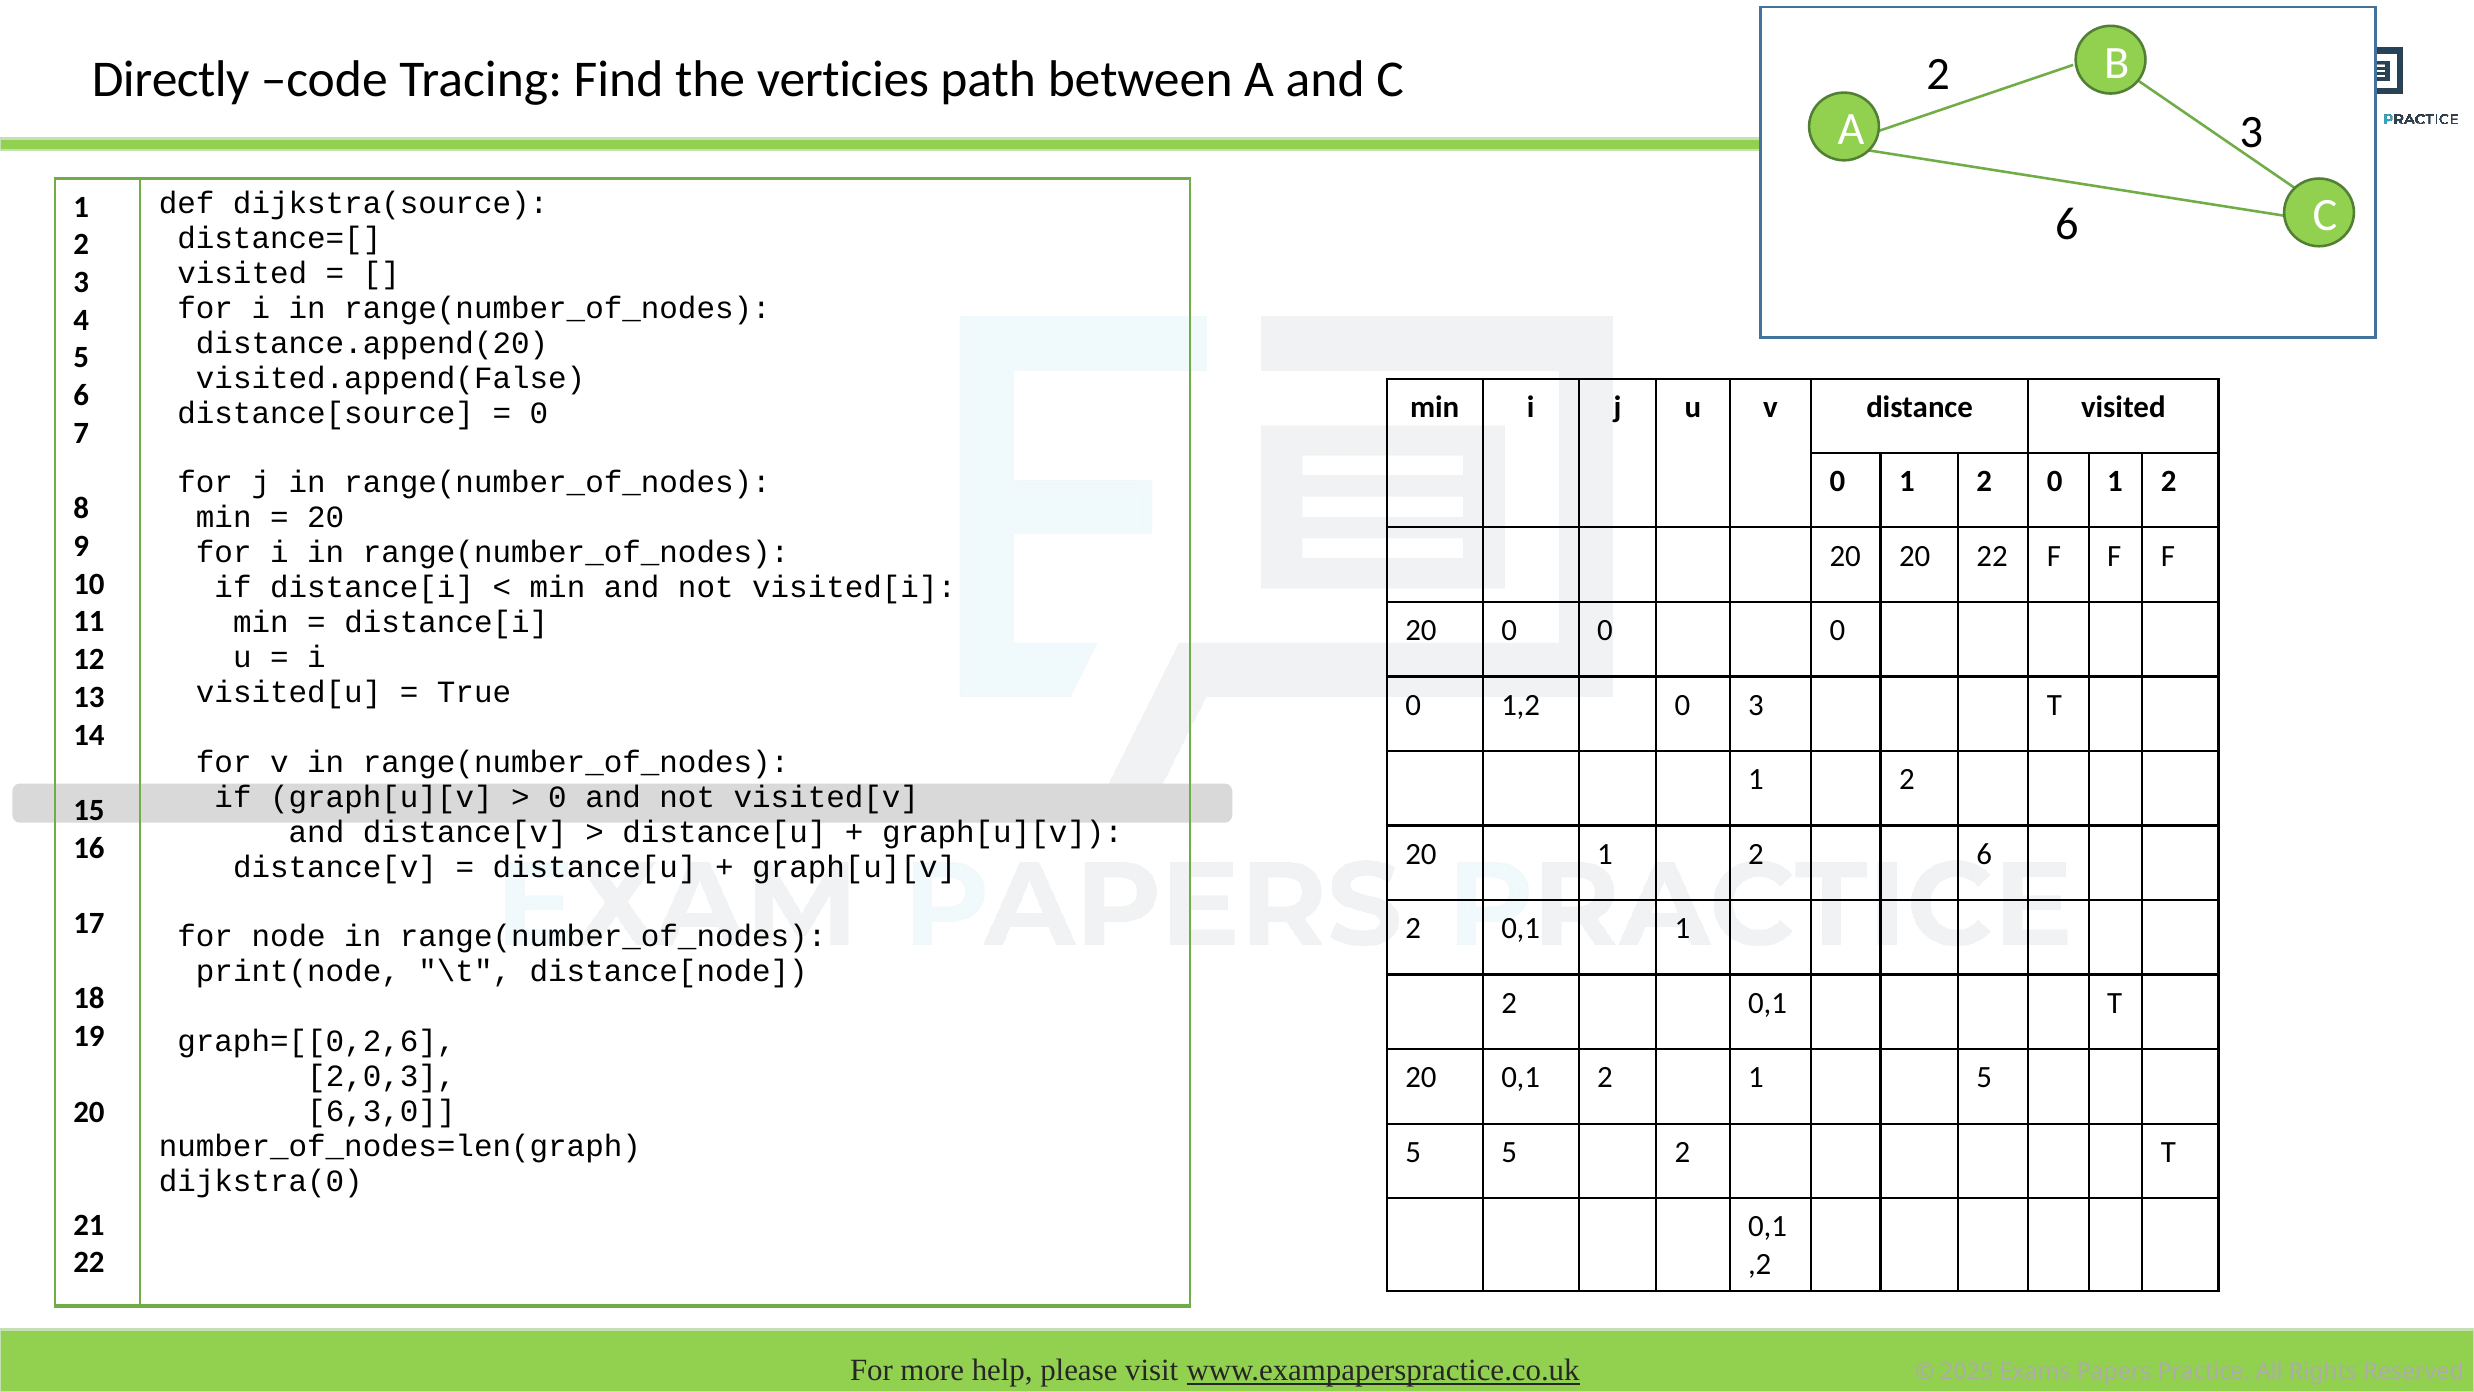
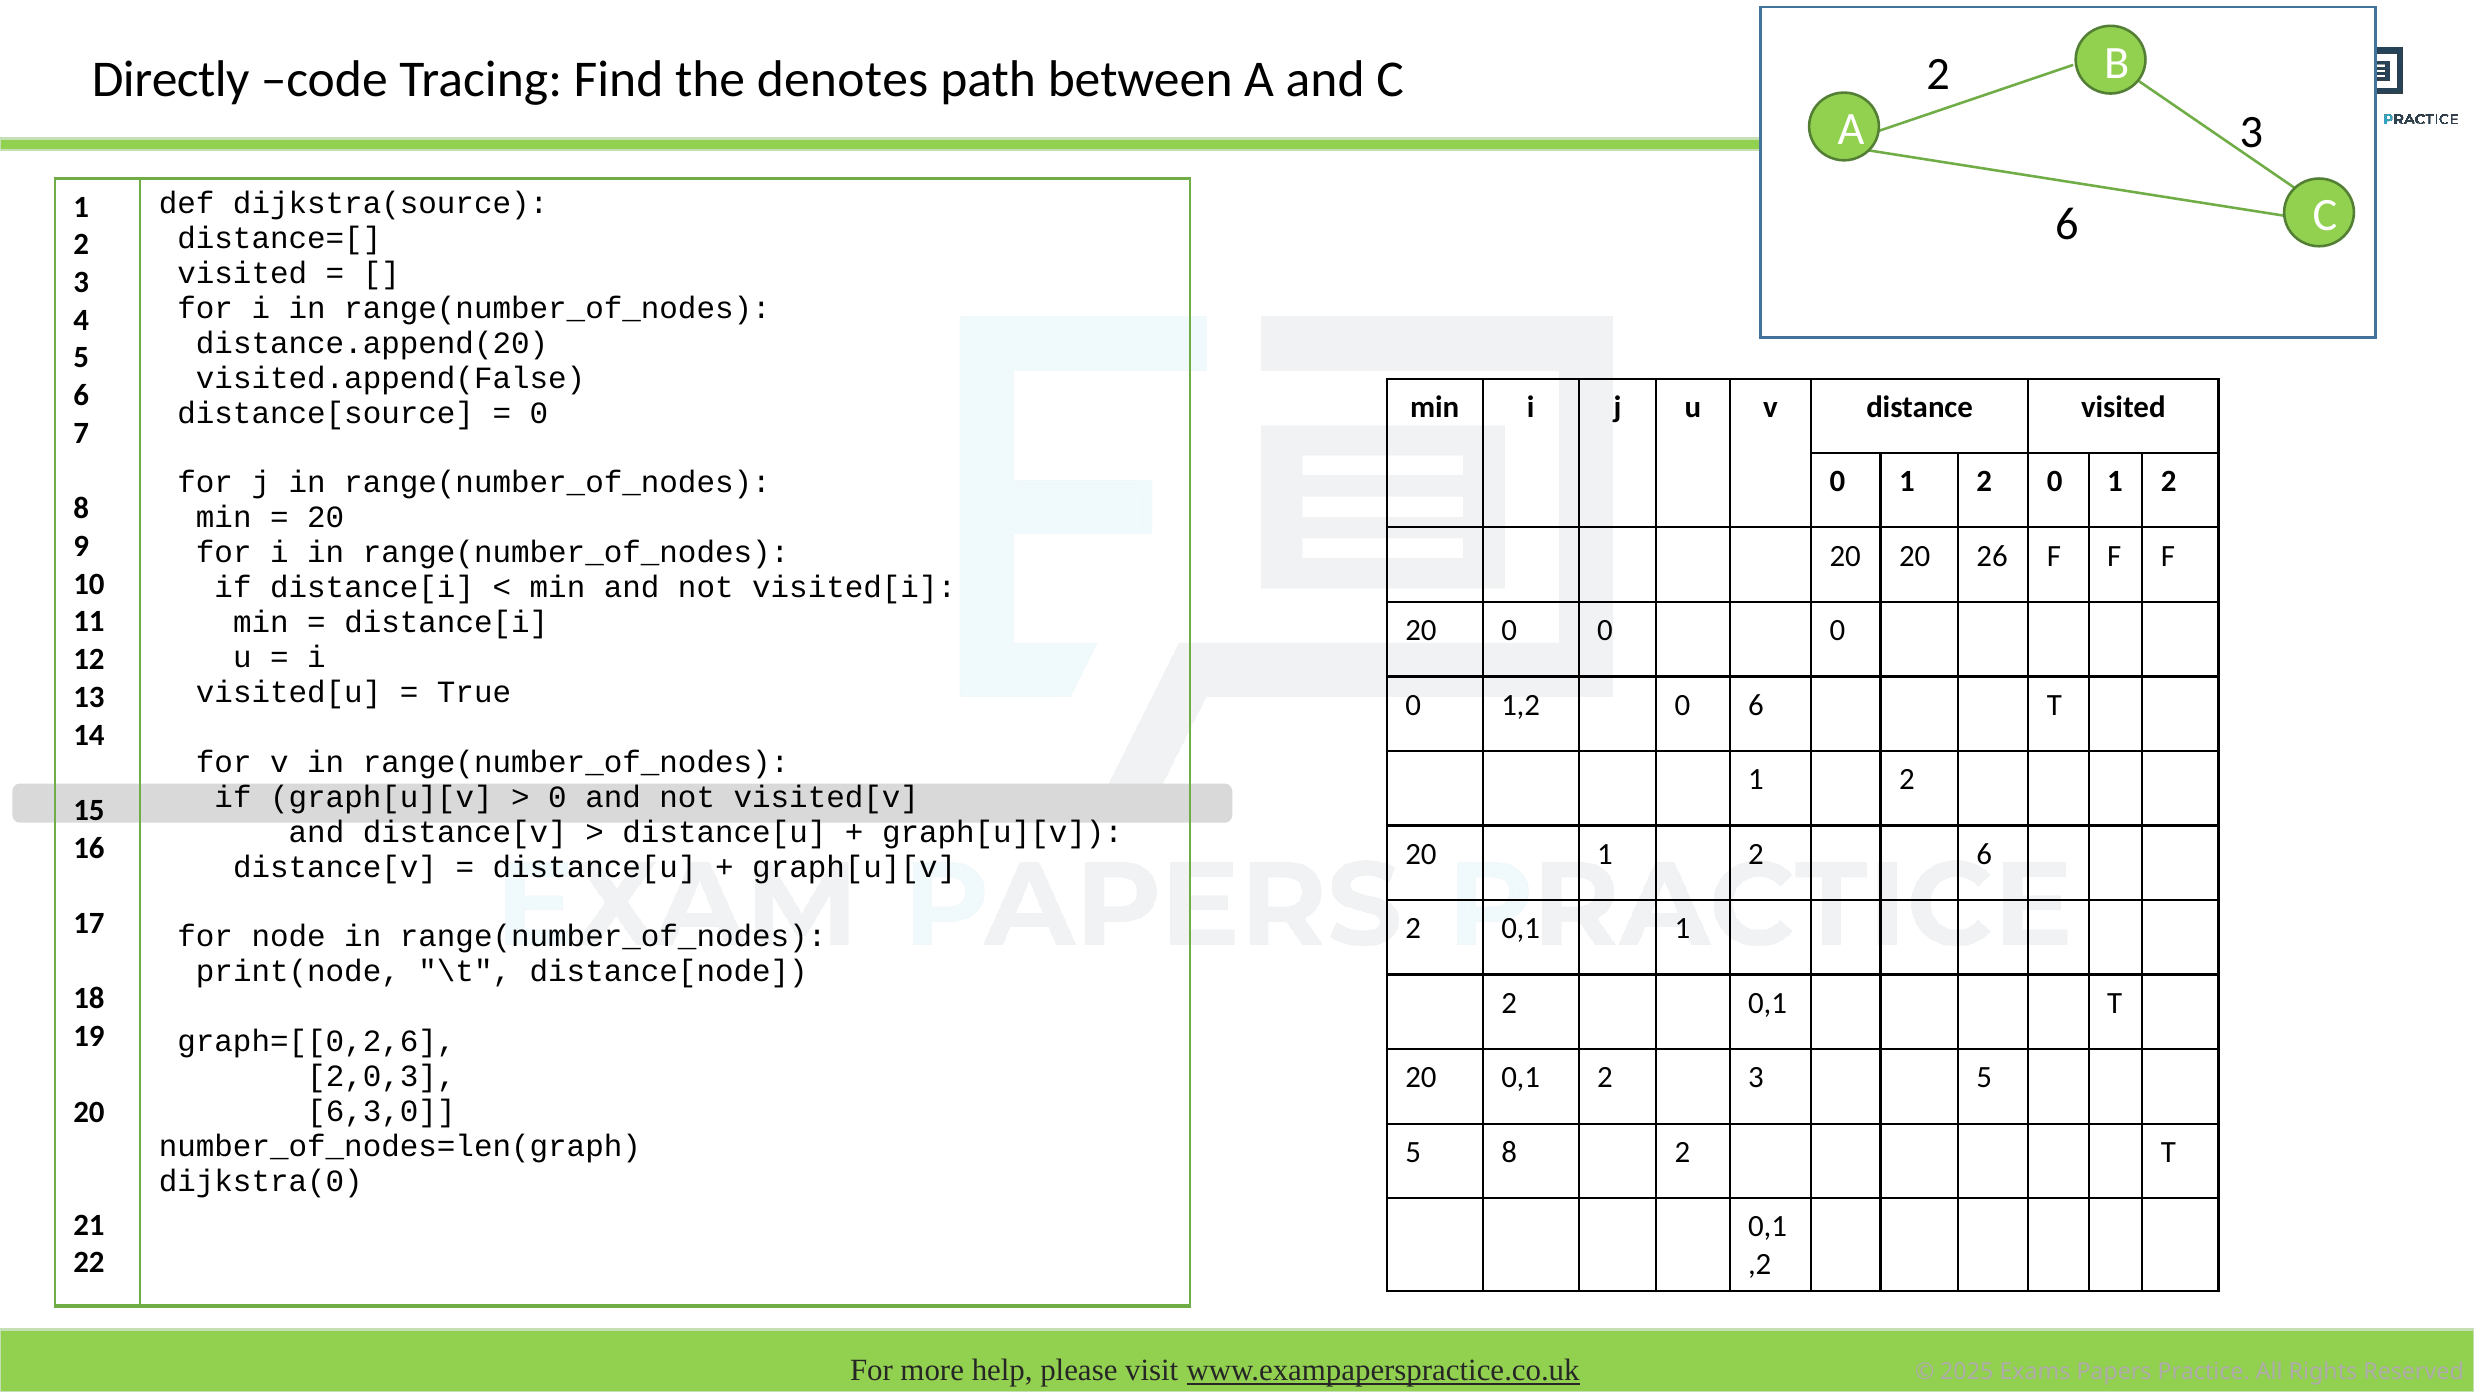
verticies: verticies -> denotes
20 22: 22 -> 26
0 3: 3 -> 6
0,1 2 1: 1 -> 3
5 at (1509, 1152): 5 -> 8
